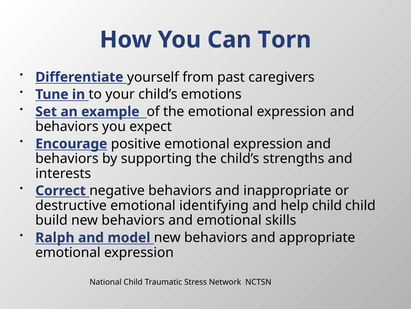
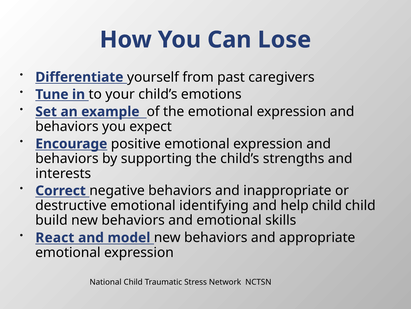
Torn: Torn -> Lose
Ralph: Ralph -> React
